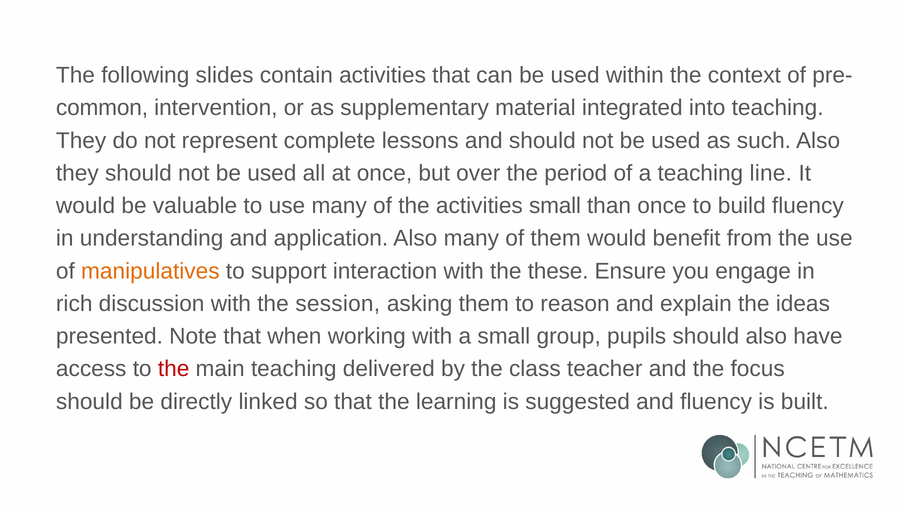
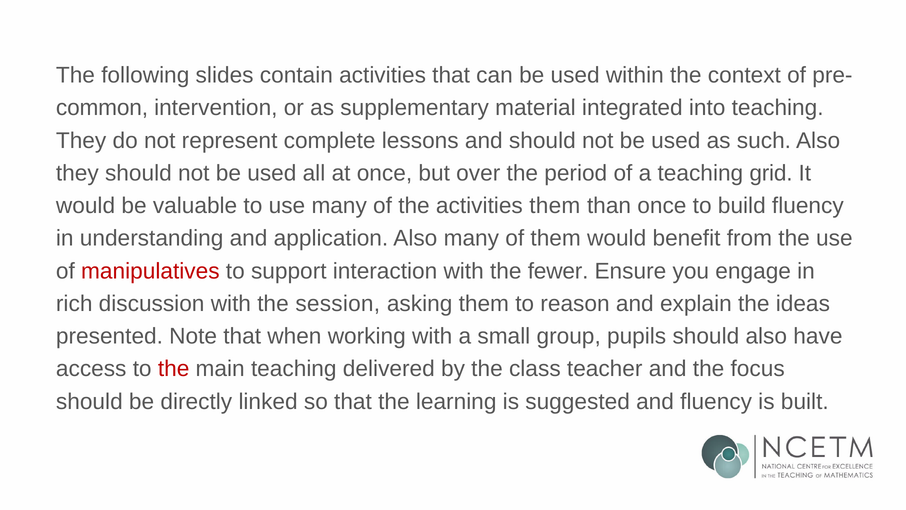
line: line -> grid
activities small: small -> them
manipulatives colour: orange -> red
these: these -> fewer
